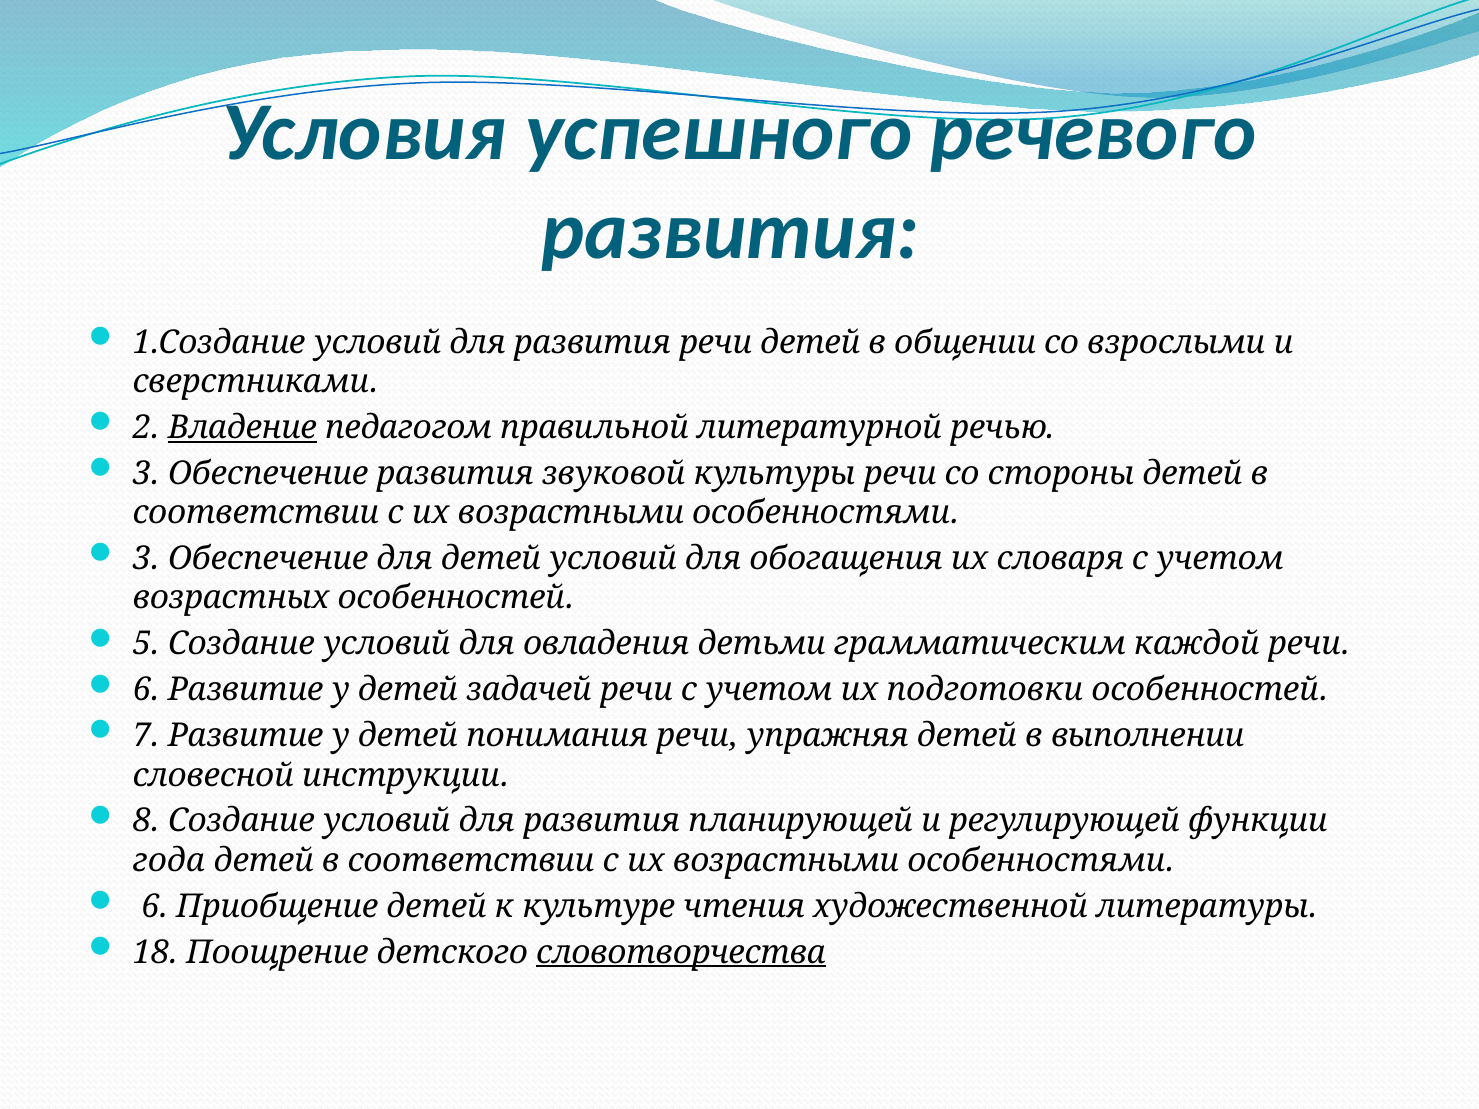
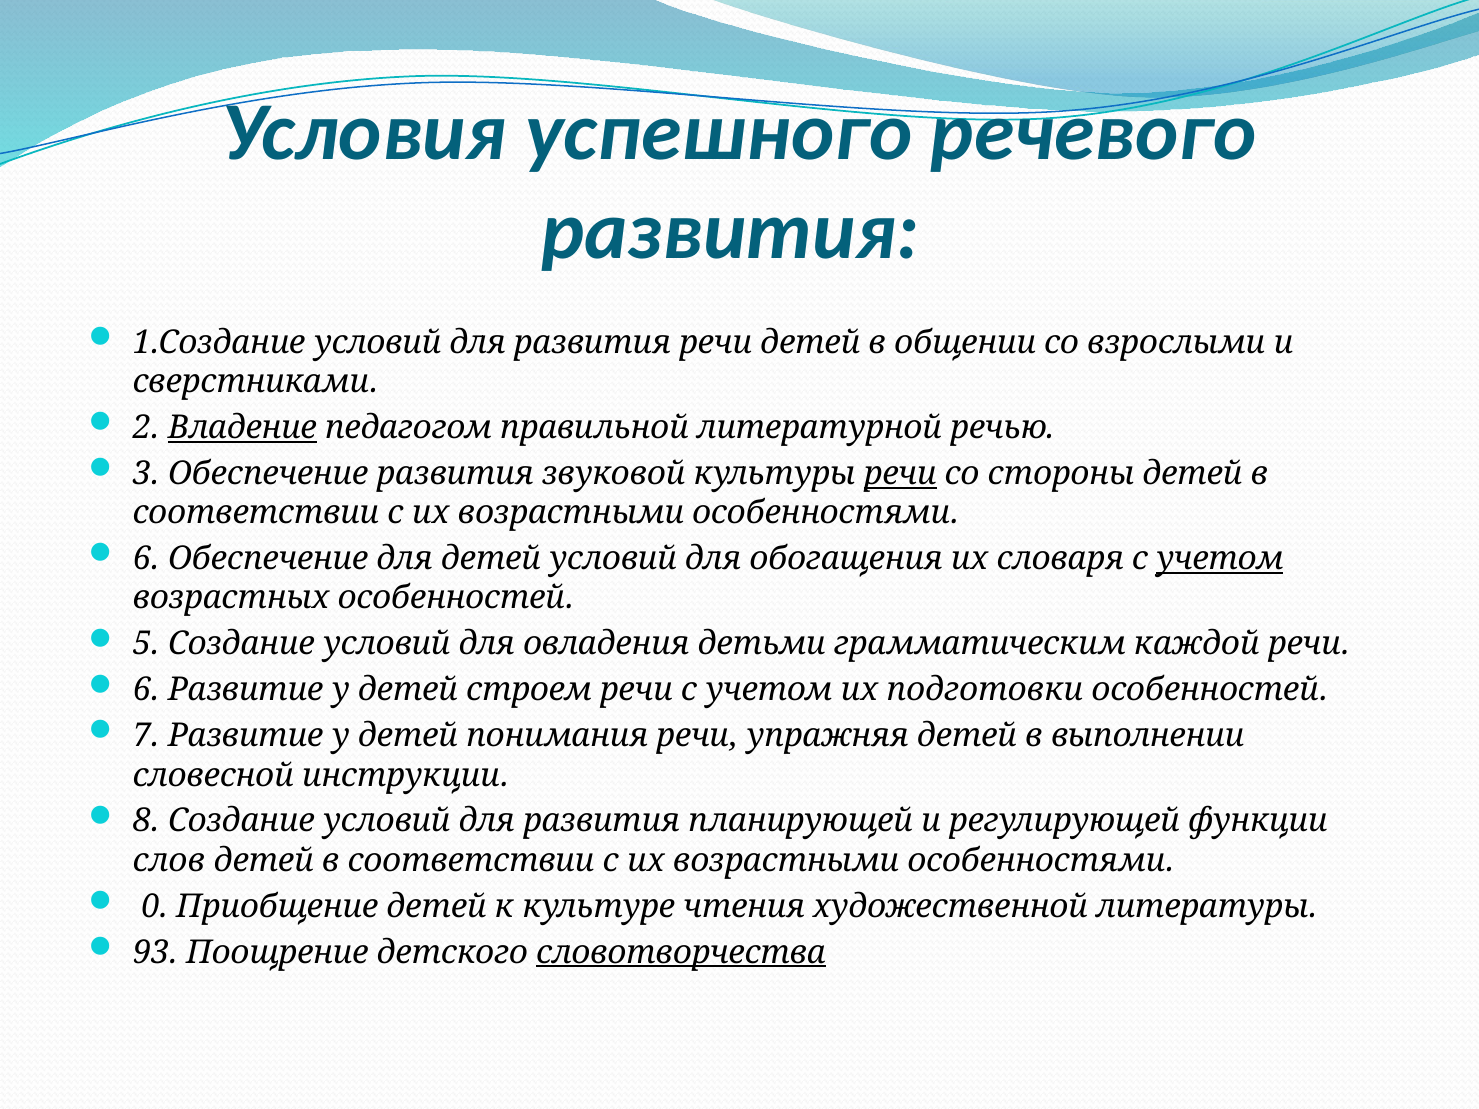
речи at (900, 474) underline: none -> present
3 at (146, 559): 3 -> 6
учетом at (1220, 559) underline: none -> present
задачей: задачей -> строем
года: года -> слов
6 at (155, 907): 6 -> 0
18: 18 -> 93
